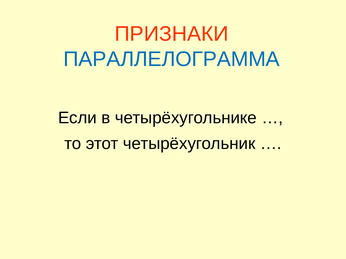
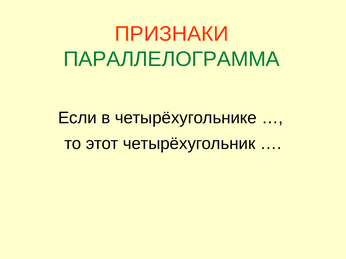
ПАРАЛЛЕЛОГРАММА colour: blue -> green
